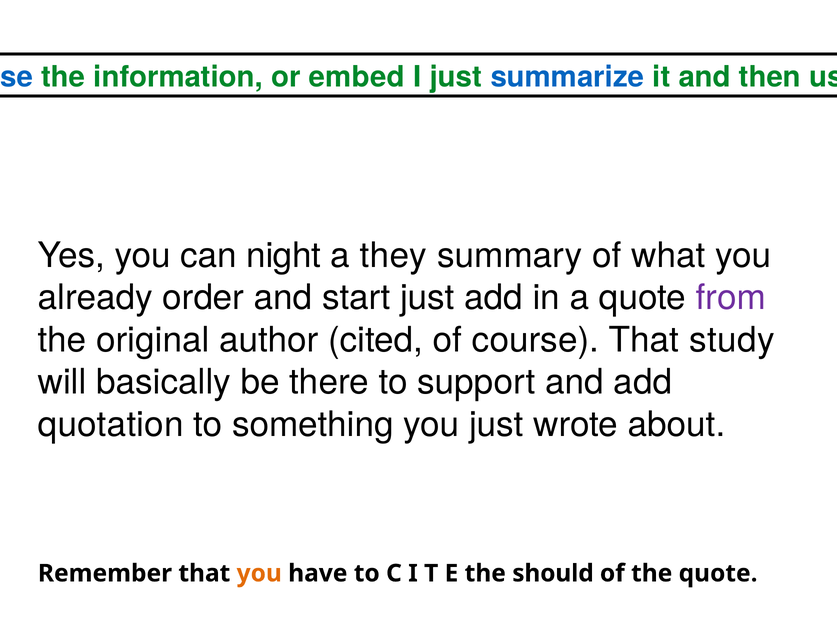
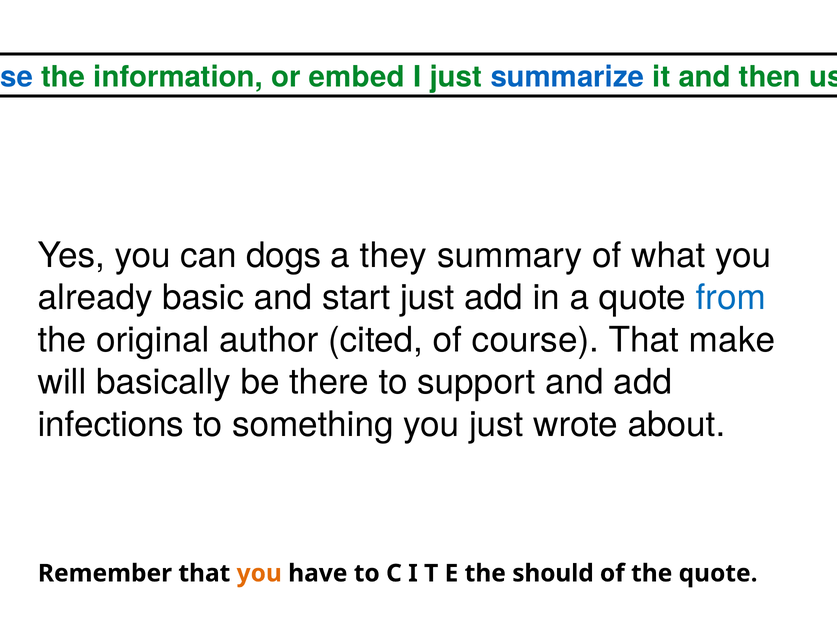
night: night -> dogs
order: order -> basic
from colour: purple -> blue
study: study -> make
quotation: quotation -> infections
